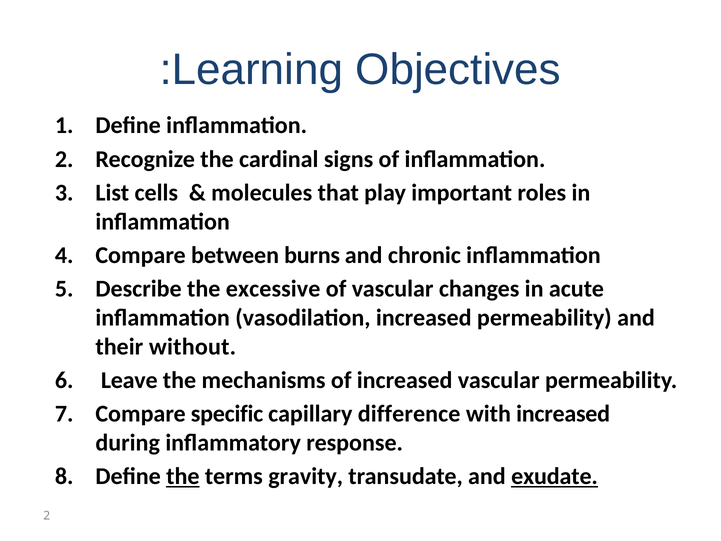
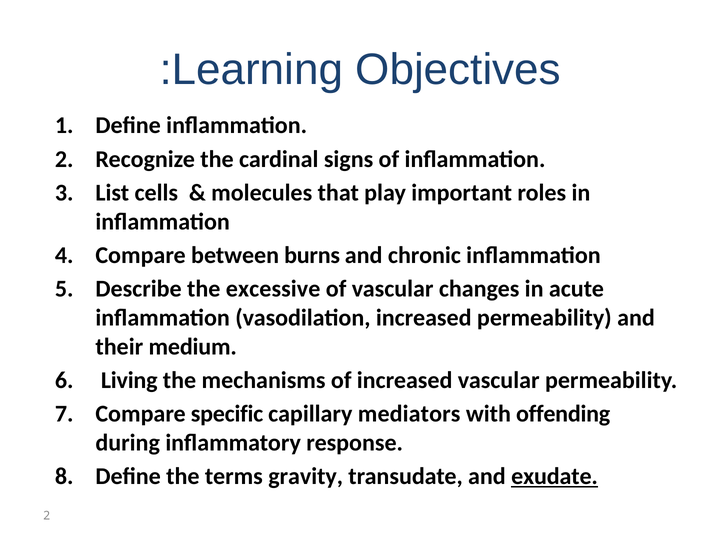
without: without -> medium
Leave: Leave -> Living
difference: difference -> mediators
with increased: increased -> offending
the at (183, 476) underline: present -> none
